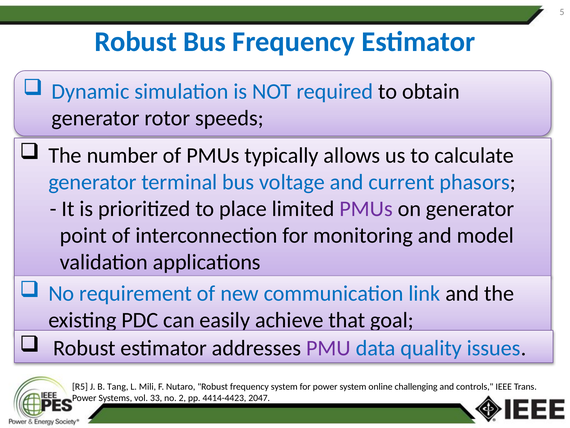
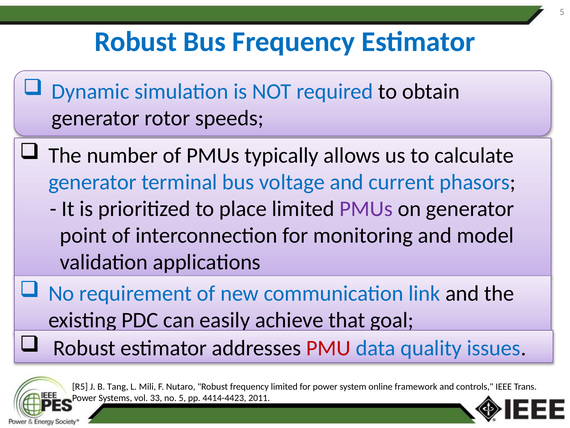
PMU colour: purple -> red
frequency system: system -> limited
challenging: challenging -> framework
no 2: 2 -> 5
2047: 2047 -> 2011
